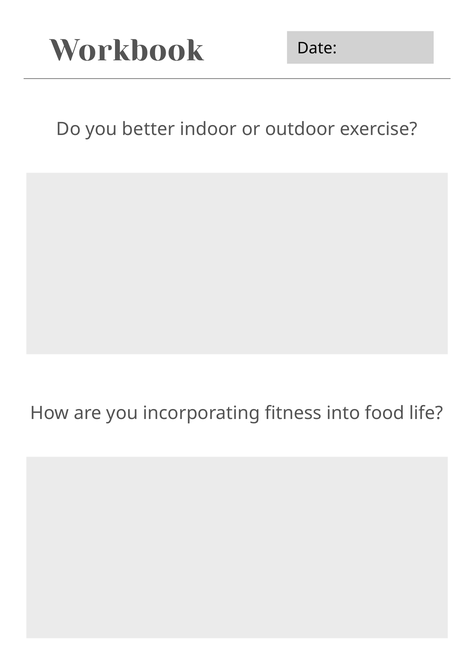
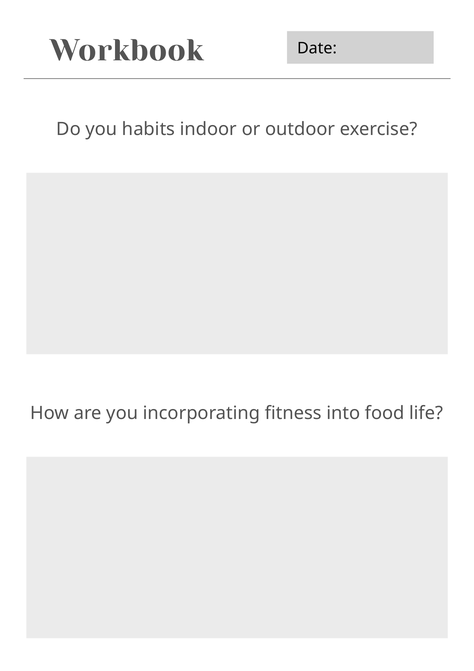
better: better -> habits
